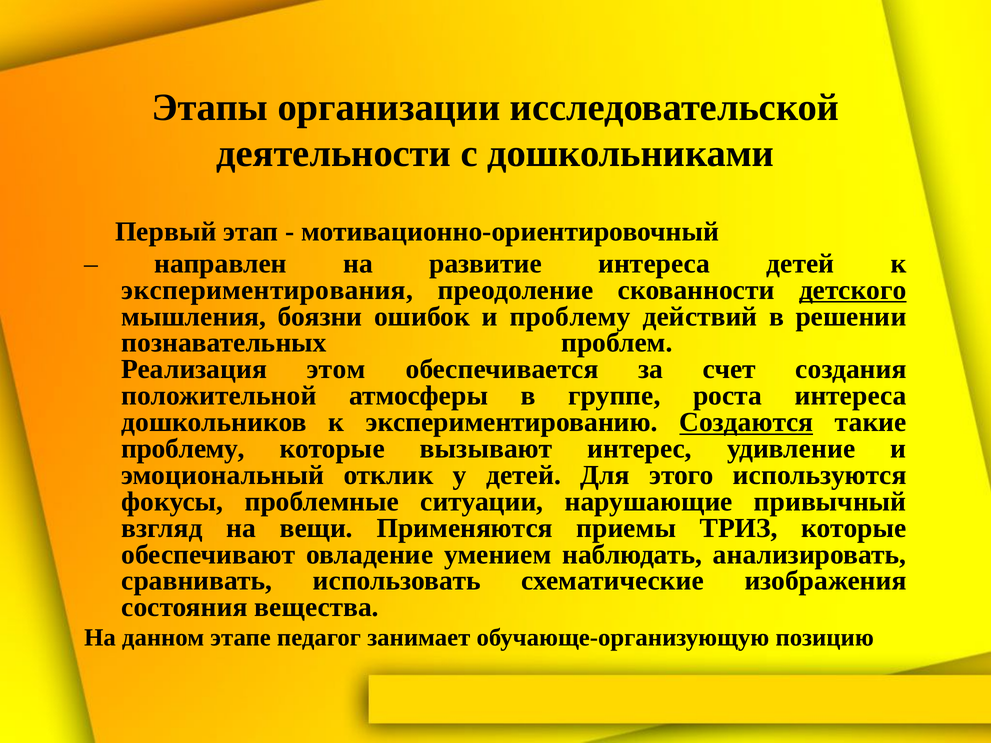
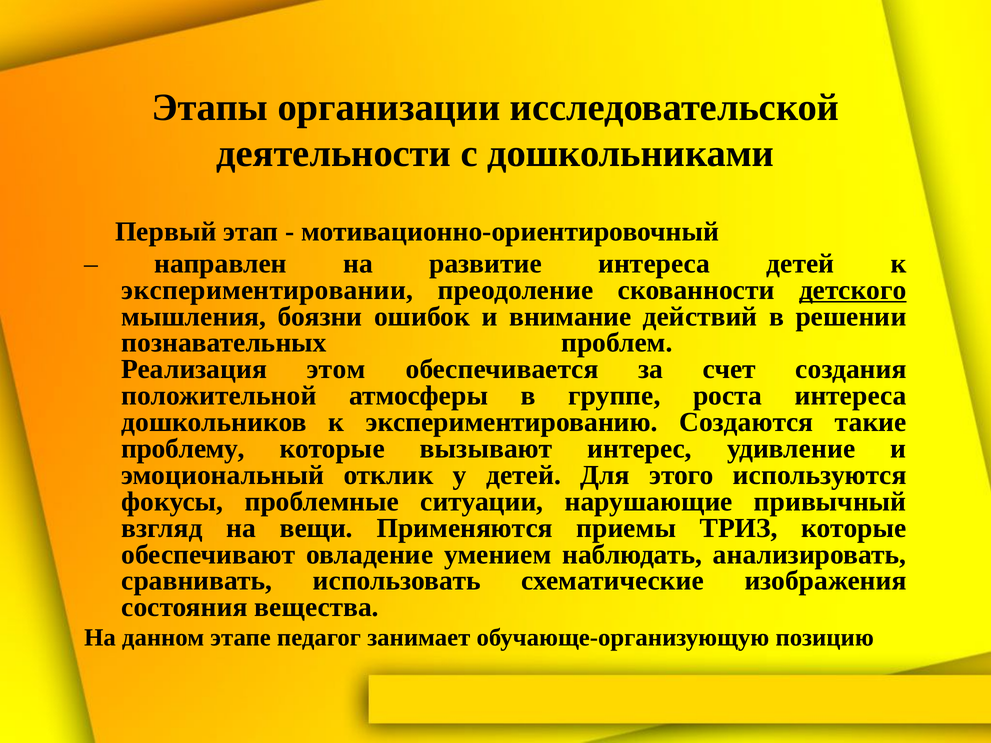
экспериментирования: экспериментирования -> экспериментировании
и проблему: проблему -> внимание
Создаются underline: present -> none
